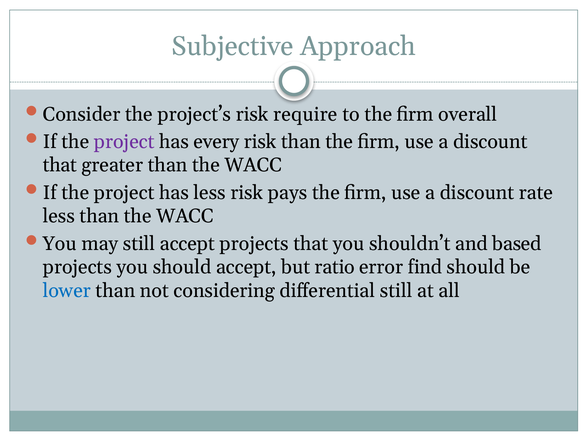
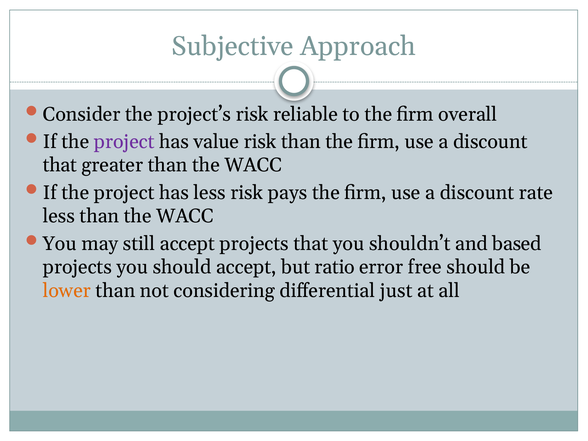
require: require -> reliable
every: every -> value
find: find -> free
lower colour: blue -> orange
differential still: still -> just
